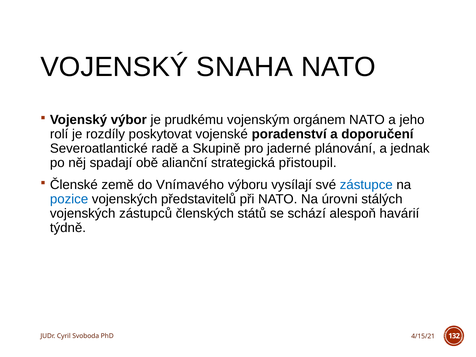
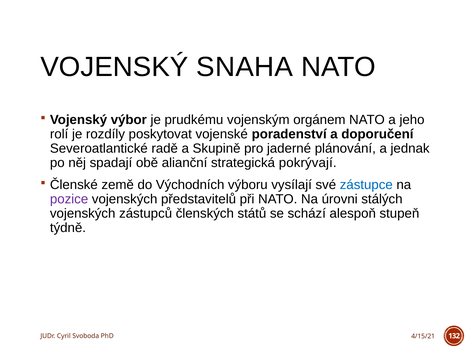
přistoupil: přistoupil -> pokrývají
Vnímavého: Vnímavého -> Východních
pozice colour: blue -> purple
havárií: havárií -> stupeň
